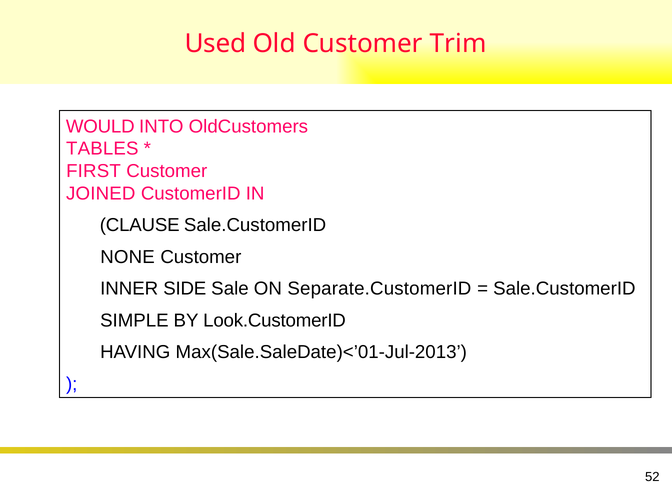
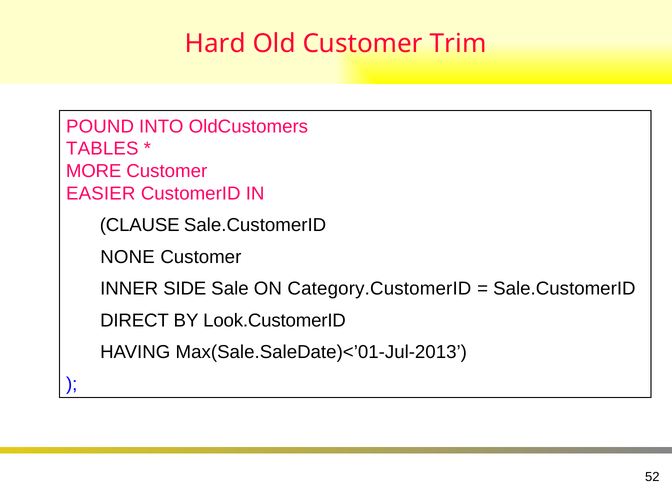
Used: Used -> Hard
WOULD: WOULD -> POUND
FIRST: FIRST -> MORE
JOINED: JOINED -> EASIER
Separate.CustomerID: Separate.CustomerID -> Category.CustomerID
SIMPLE: SIMPLE -> DIRECT
